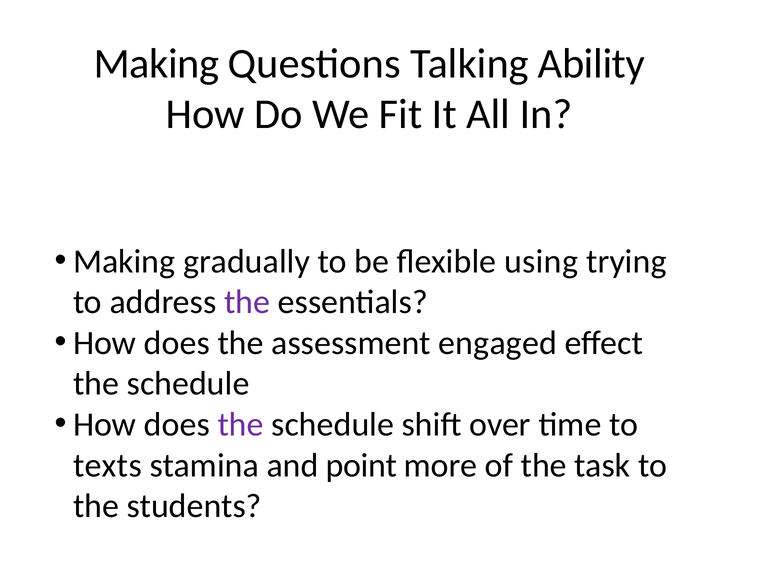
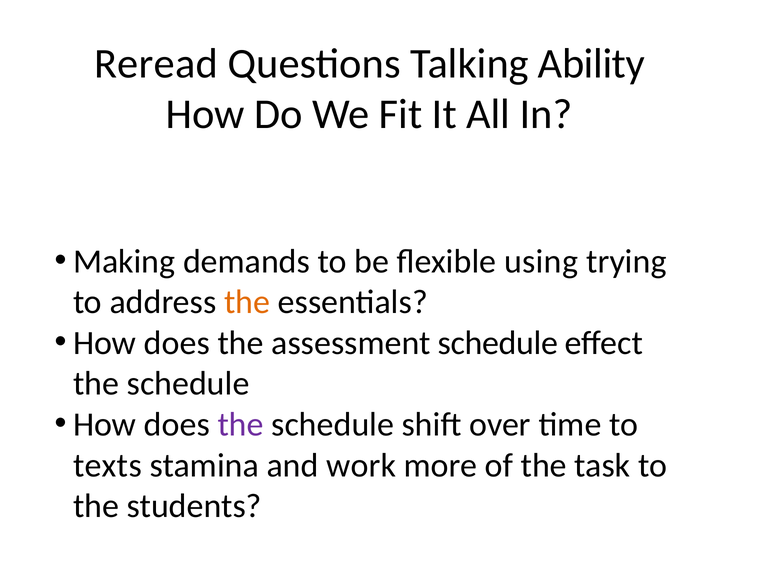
Making at (156, 64): Making -> Reread
gradually: gradually -> demands
the at (247, 302) colour: purple -> orange
assessment engaged: engaged -> schedule
point: point -> work
